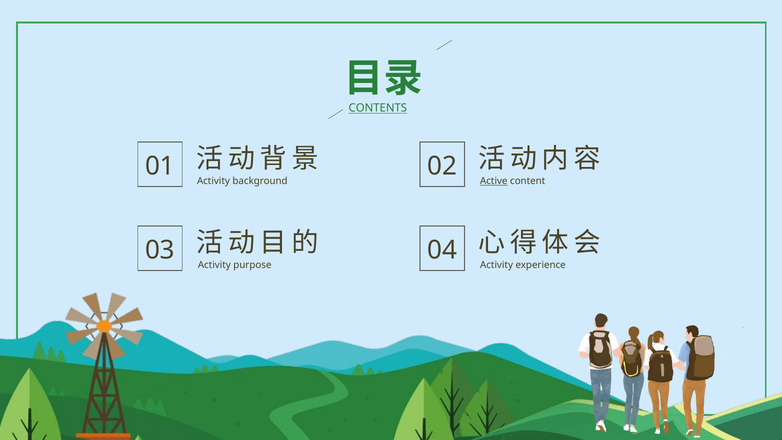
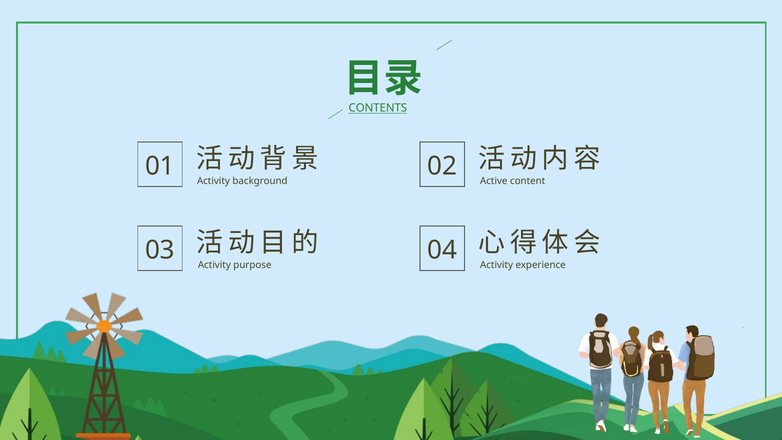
Active underline: present -> none
